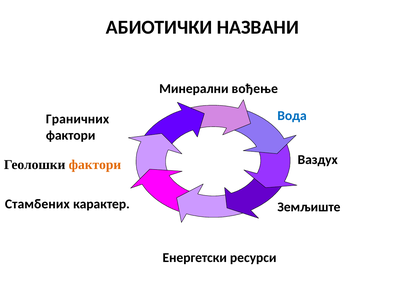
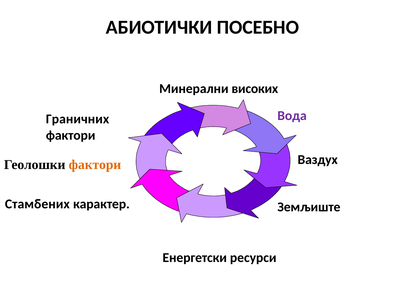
НАЗВАНИ: НАЗВАНИ -> ПОСЕБНО
вођење: вођење -> високих
Вода colour: blue -> purple
